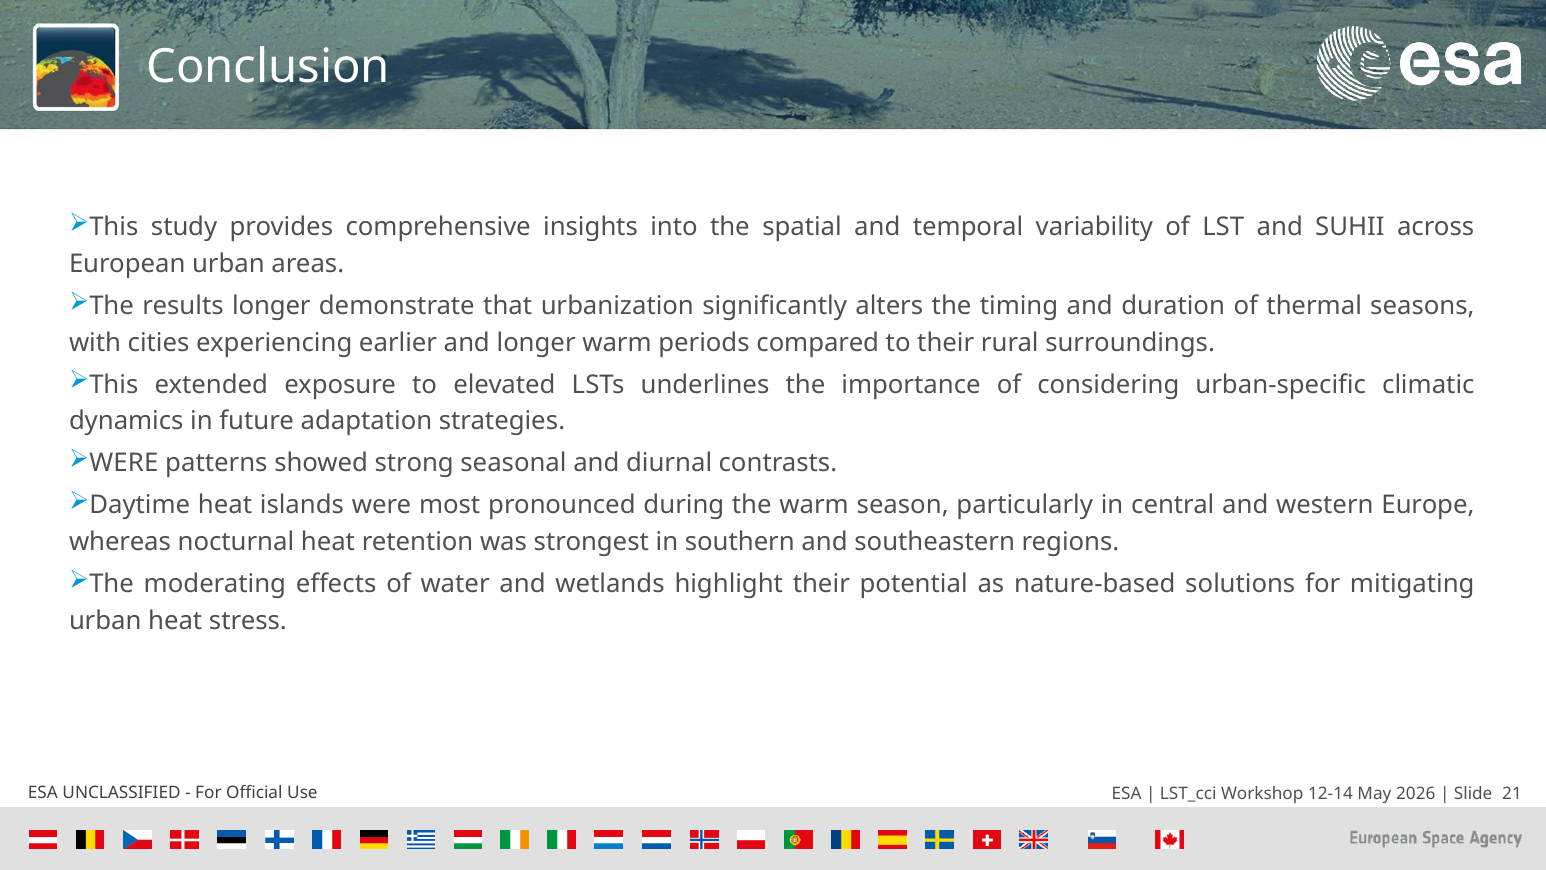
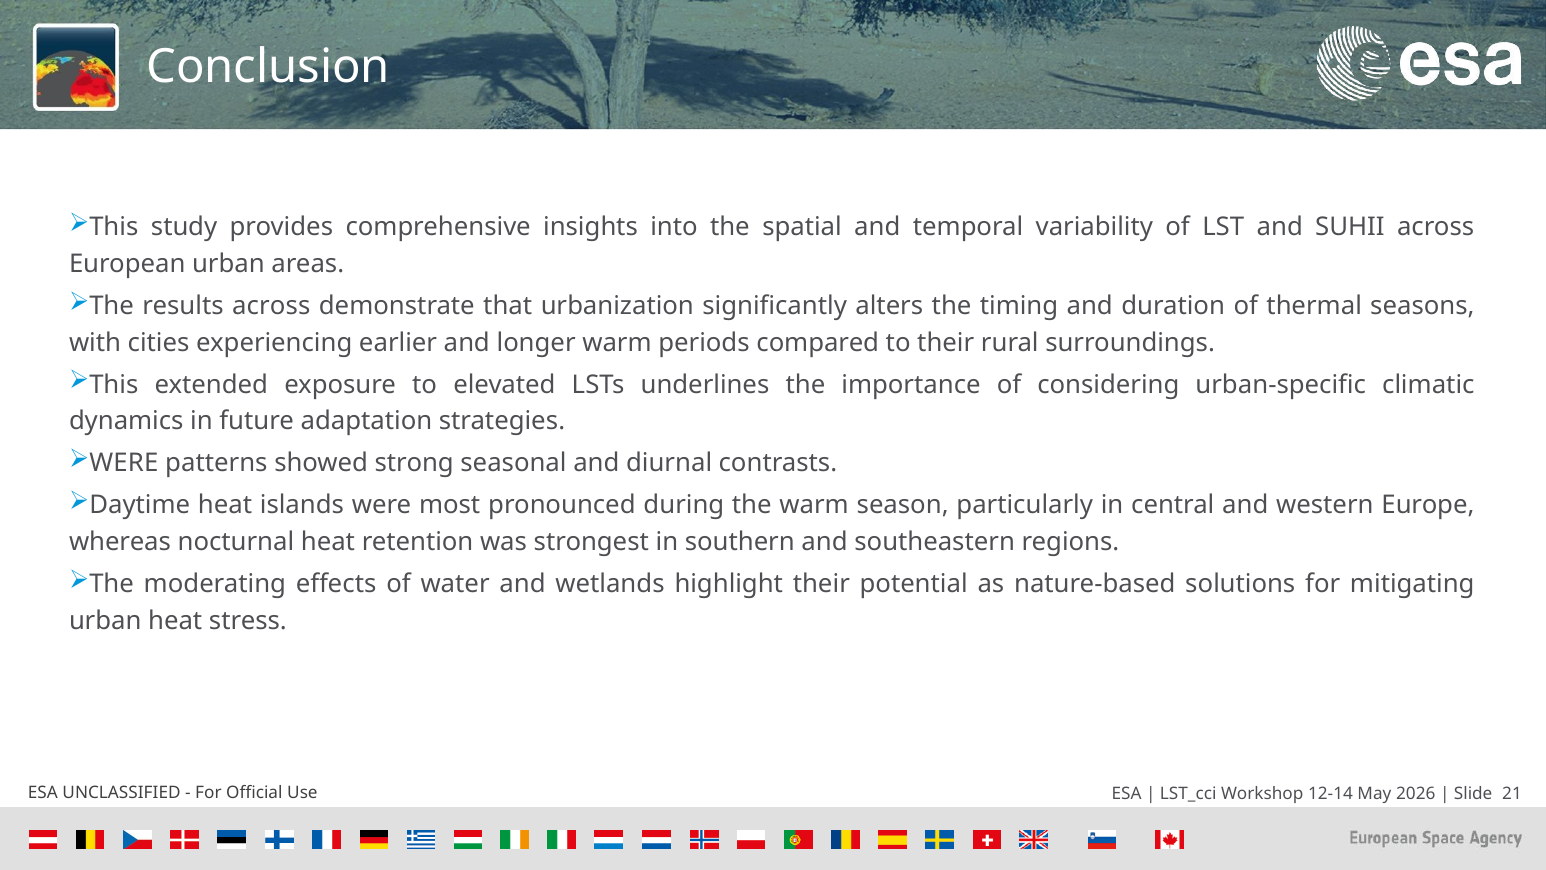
results longer: longer -> across
